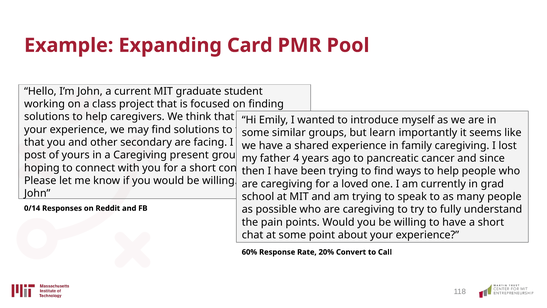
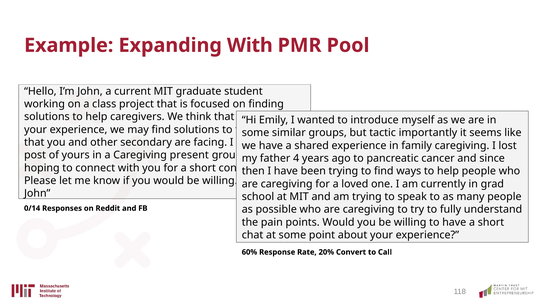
Expanding Card: Card -> With
learn: learn -> tactic
